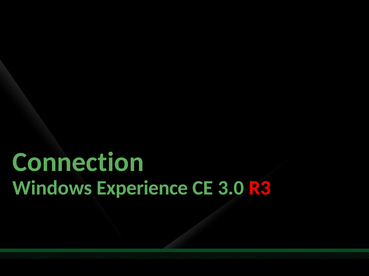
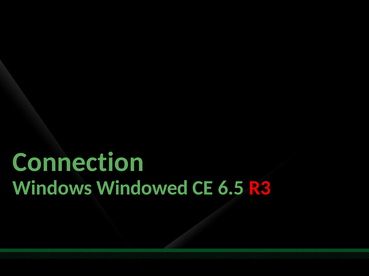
Experience: Experience -> Windowed
3.0: 3.0 -> 6.5
